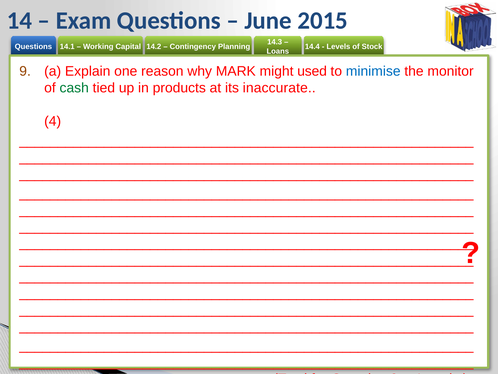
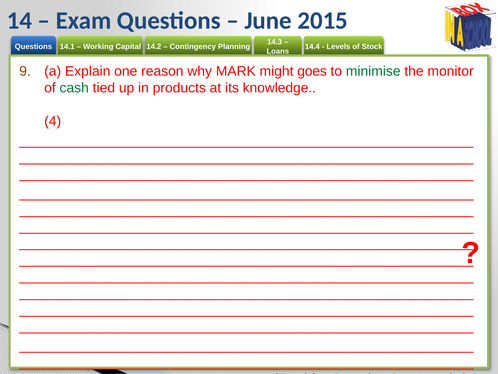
used: used -> goes
minimise colour: blue -> green
inaccurate: inaccurate -> knowledge
